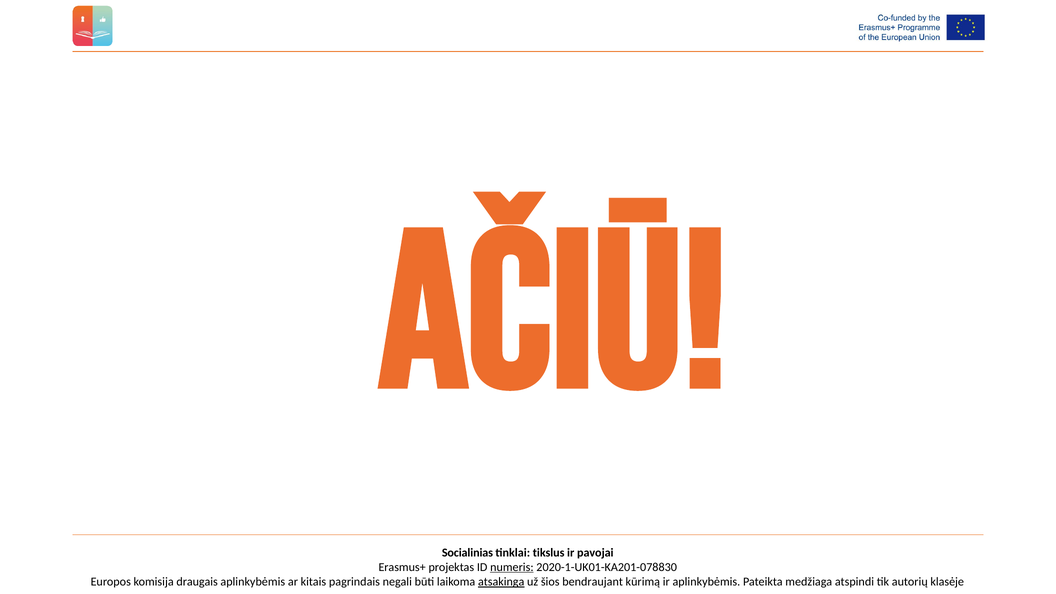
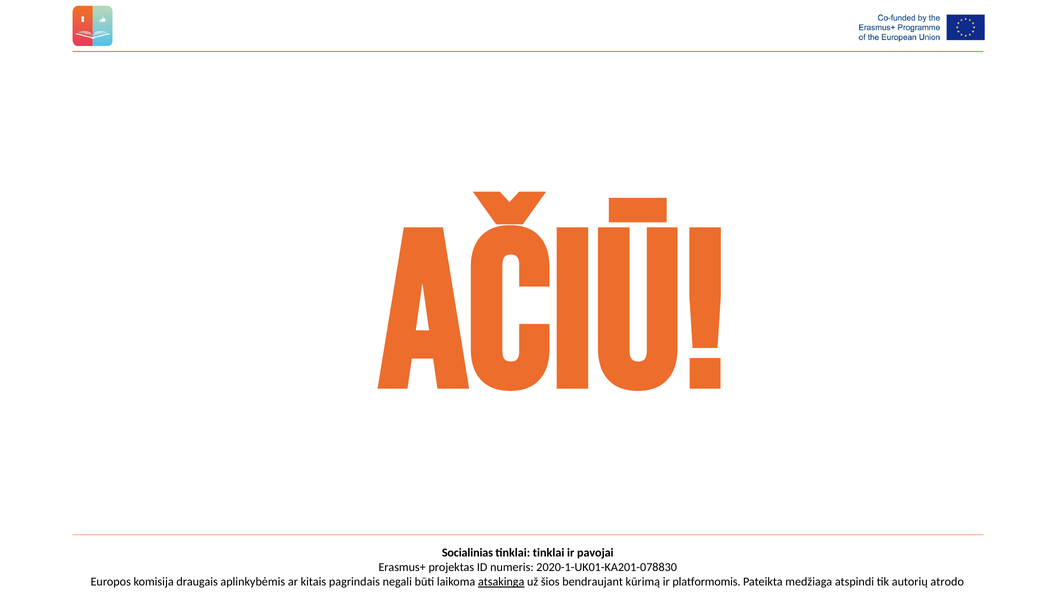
tinklai tikslus: tikslus -> tinklai
numeris underline: present -> none
ir aplinkybėmis: aplinkybėmis -> platformomis
klasėje: klasėje -> atrodo
